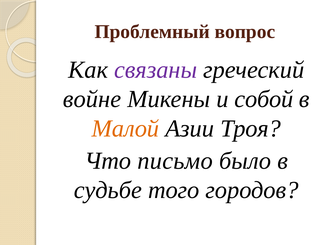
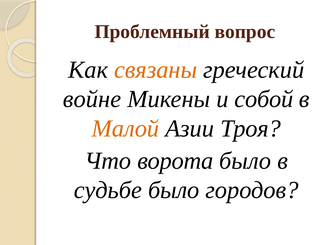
связаны colour: purple -> orange
письмо: письмо -> ворота
судьбе того: того -> было
